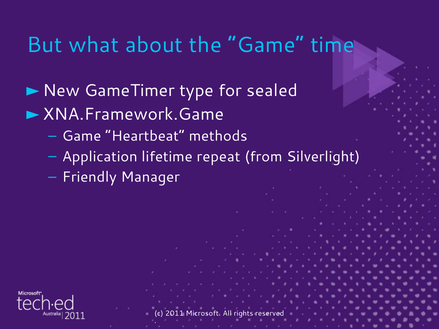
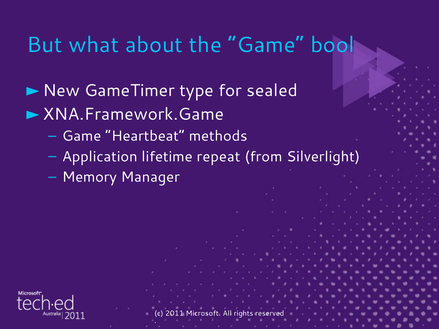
time: time -> bool
Friendly: Friendly -> Memory
